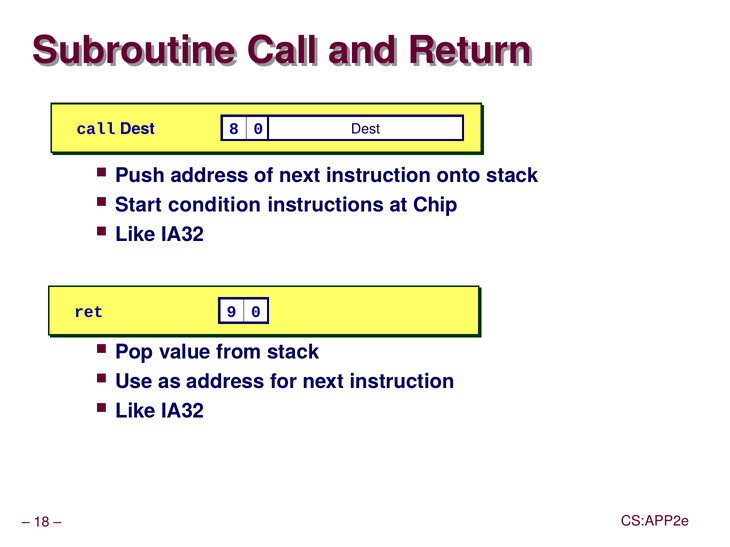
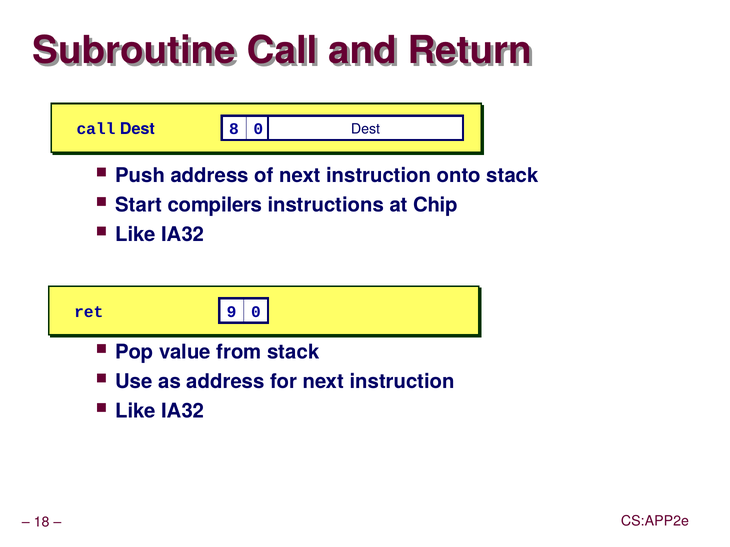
condition: condition -> compilers
